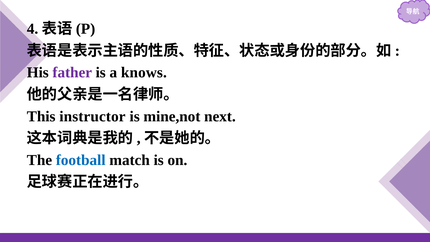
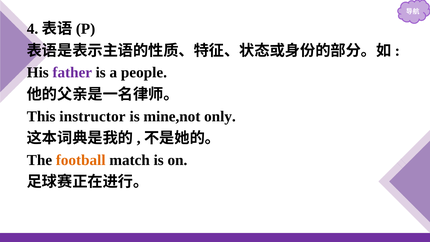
knows: knows -> people
next: next -> only
football colour: blue -> orange
